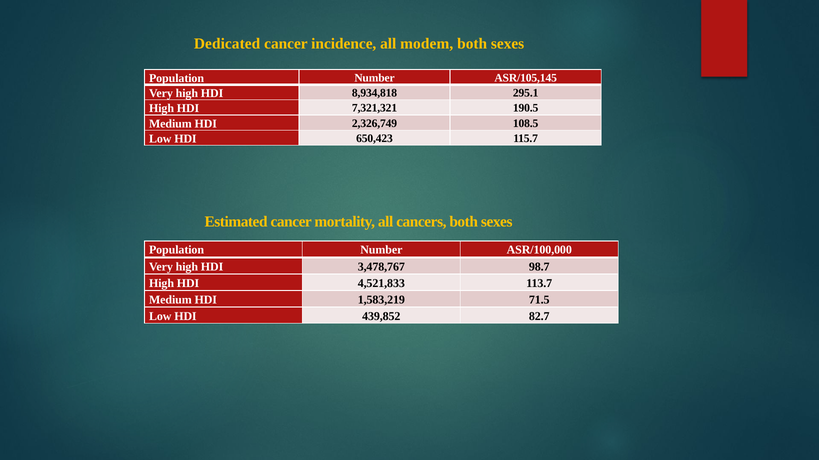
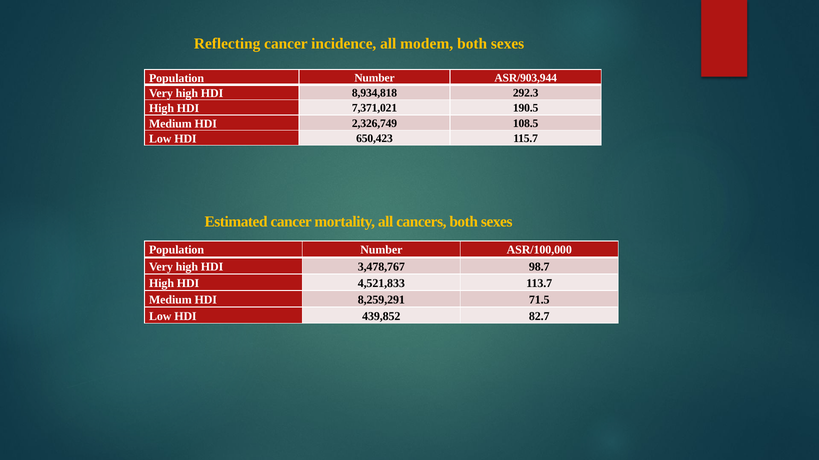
Dedicated: Dedicated -> Reflecting
ASR/105,145: ASR/105,145 -> ASR/903,944
295.1: 295.1 -> 292.3
7,321,321: 7,321,321 -> 7,371,021
1,583,219: 1,583,219 -> 8,259,291
